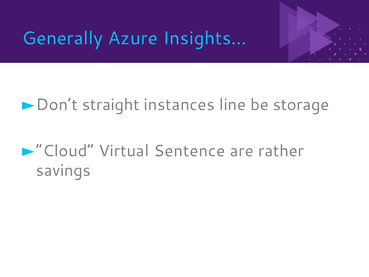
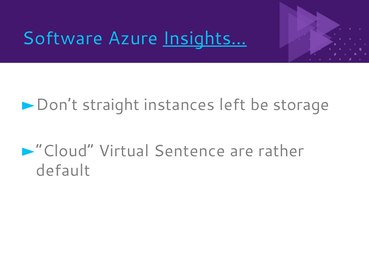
Generally: Generally -> Software
Insights… underline: none -> present
line: line -> left
savings: savings -> default
